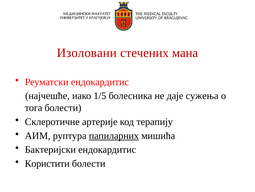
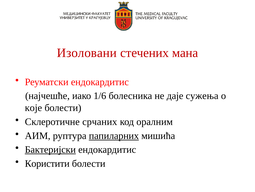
1/5: 1/5 -> 1/6
тога: тога -> које
артерије: артерије -> срчаних
терапију: терапију -> оралним
Бактеријски underline: none -> present
